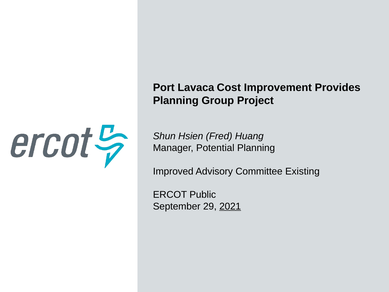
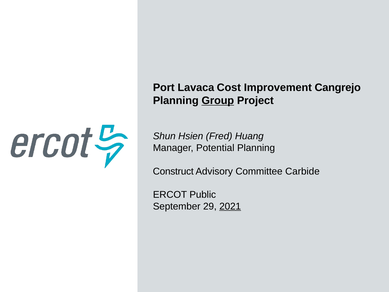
Provides: Provides -> Cangrejo
Group underline: none -> present
Improved: Improved -> Construct
Existing: Existing -> Carbide
